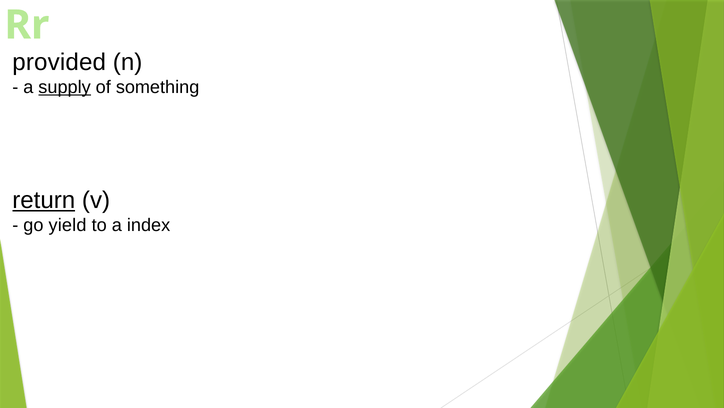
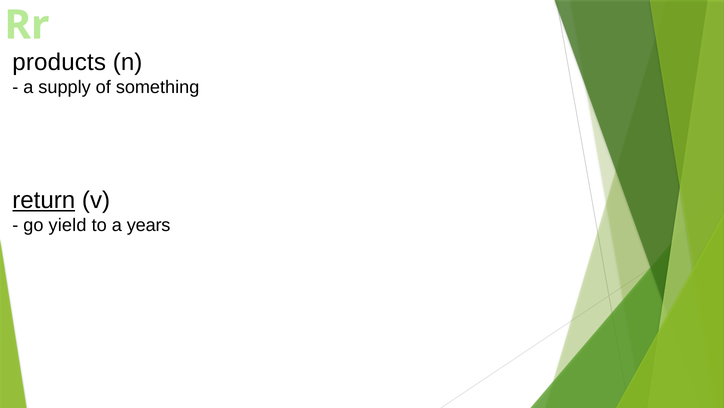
provided: provided -> products
supply underline: present -> none
index: index -> years
